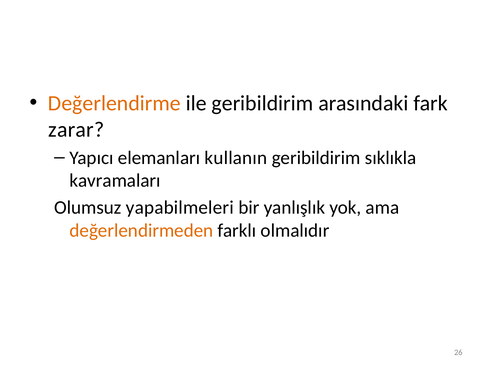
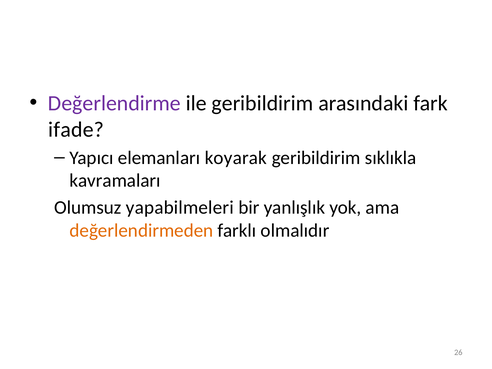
Değerlendirme colour: orange -> purple
zarar: zarar -> ifade
kullanın: kullanın -> koyarak
